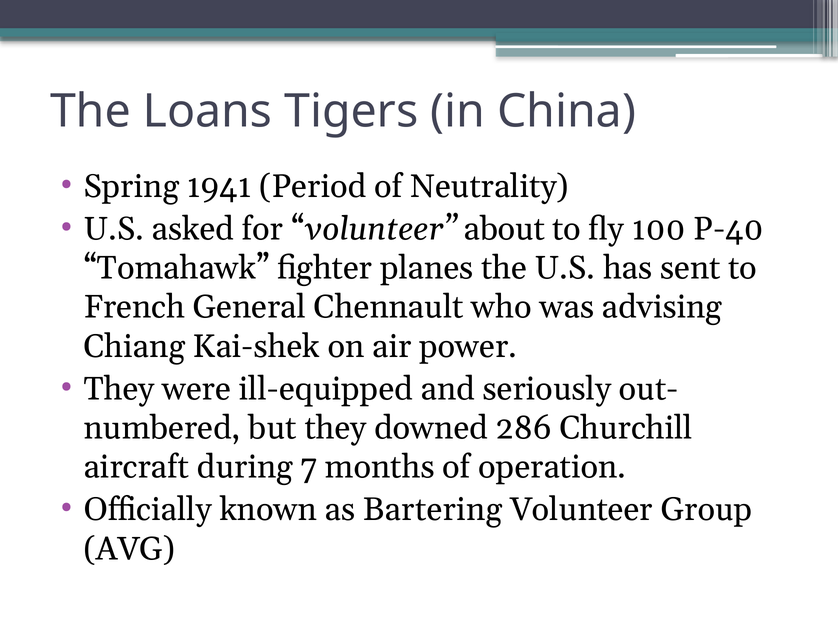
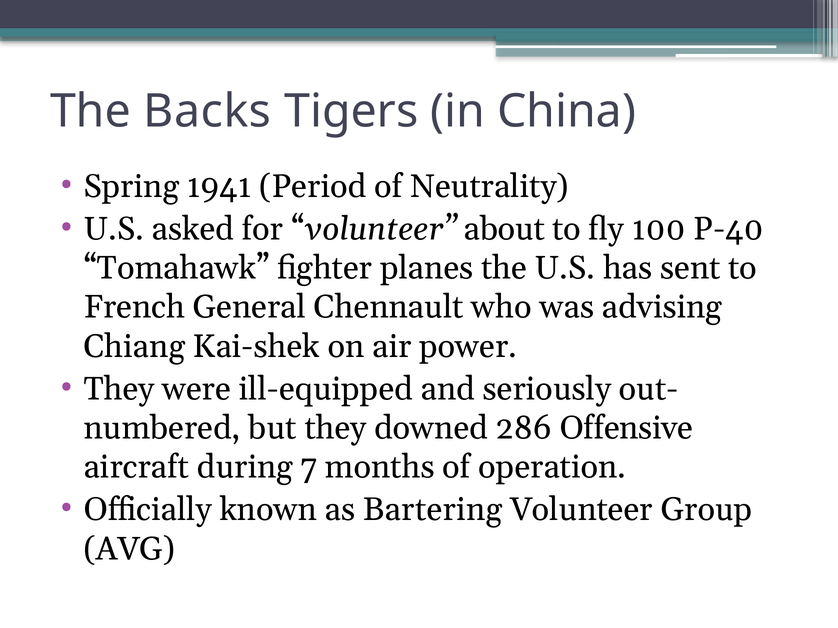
Loans: Loans -> Backs
Churchill: Churchill -> Offensive
